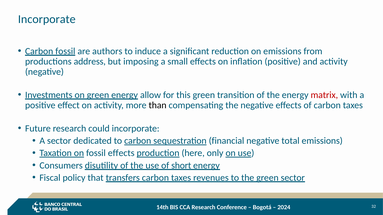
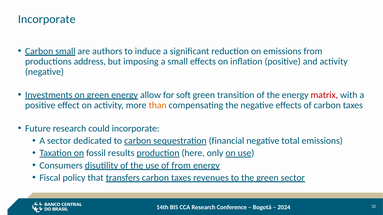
Carbon fossil: fossil -> small
this: this -> soft
than colour: black -> orange
fossil effects: effects -> results
of short: short -> from
